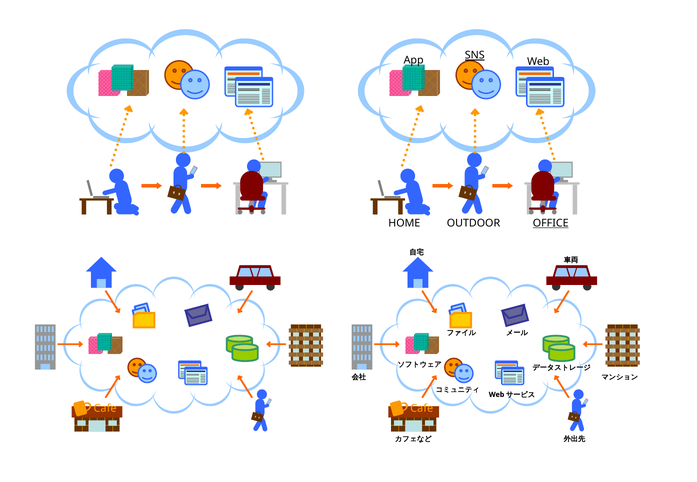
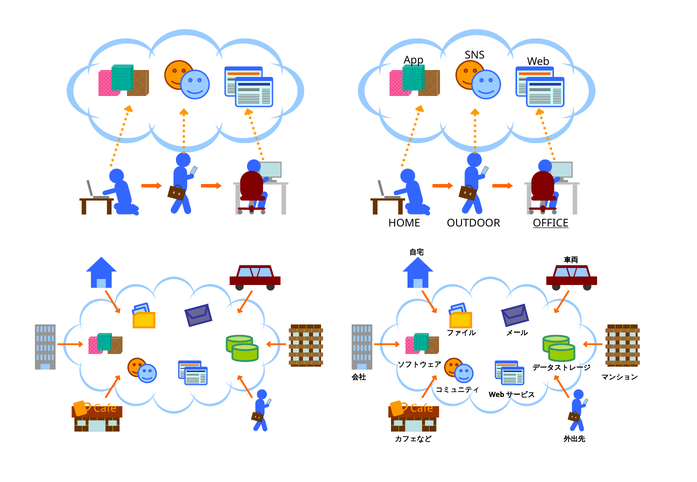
SNS underline: present -> none
